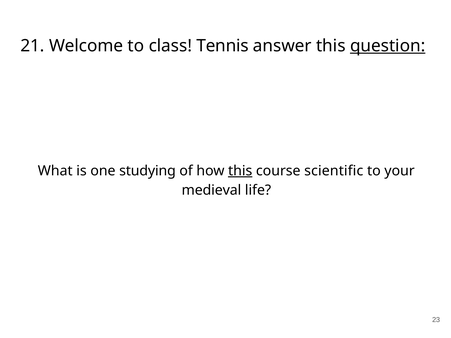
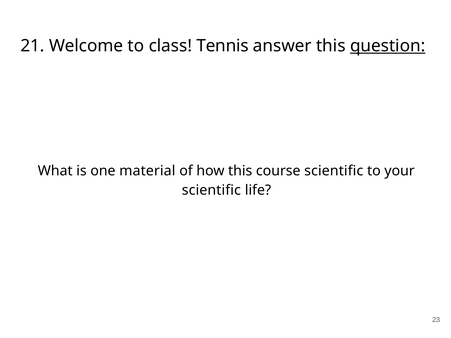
studying: studying -> material
this at (240, 171) underline: present -> none
medieval at (211, 190): medieval -> scientific
